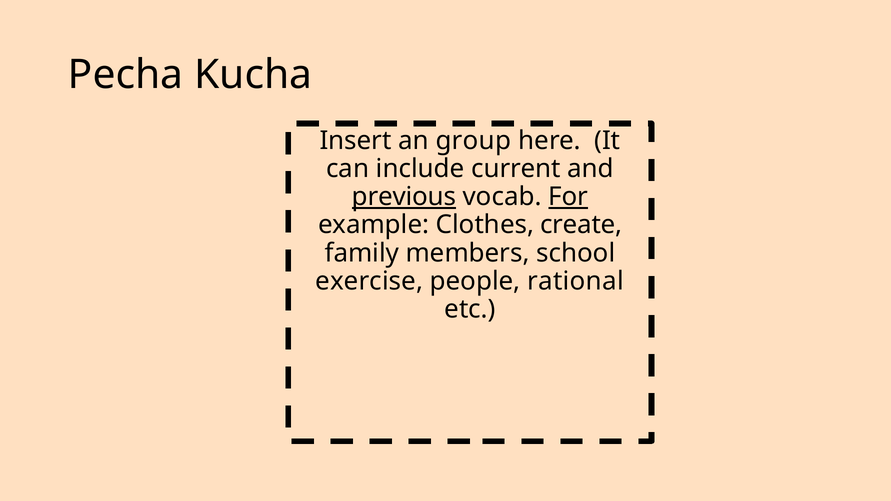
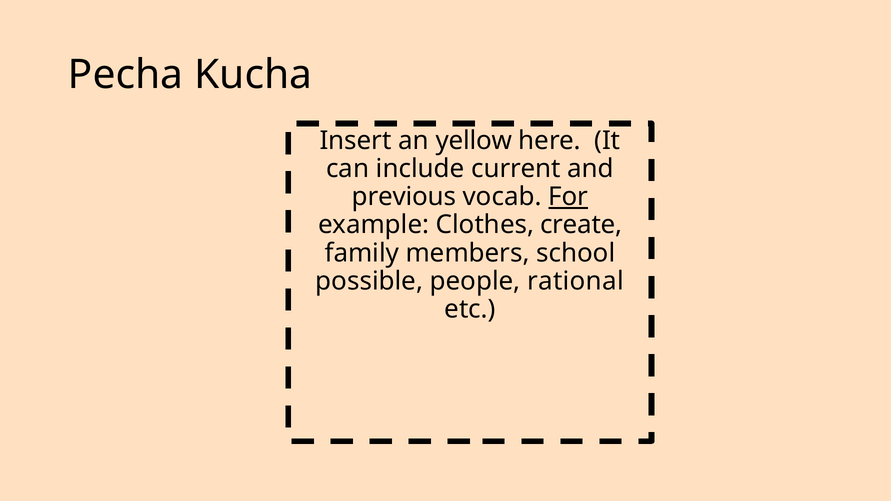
group: group -> yellow
previous underline: present -> none
exercise: exercise -> possible
